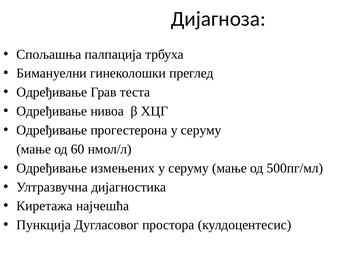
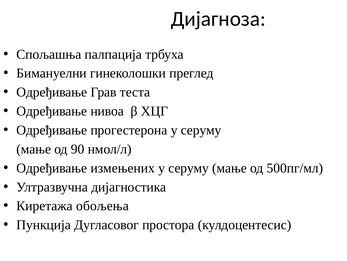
60: 60 -> 90
најчешћа: најчешћа -> обољења
